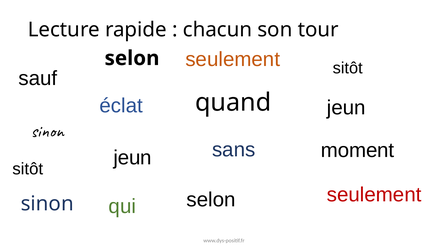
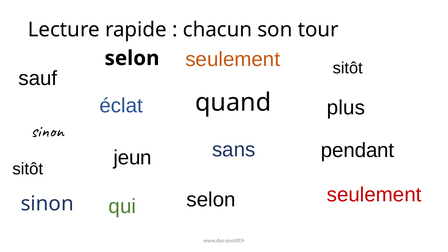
jeun at (346, 108): jeun -> plus
moment: moment -> pendant
